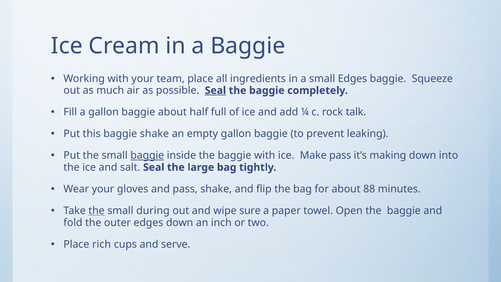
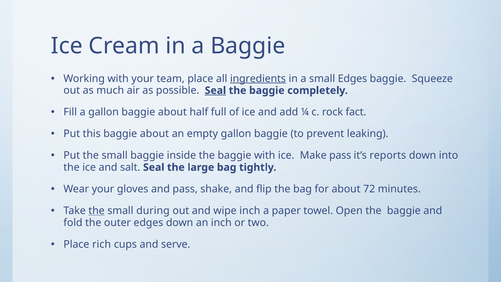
ingredients underline: none -> present
talk: talk -> fact
this baggie shake: shake -> about
baggie at (147, 155) underline: present -> none
making: making -> reports
88: 88 -> 72
wipe sure: sure -> inch
